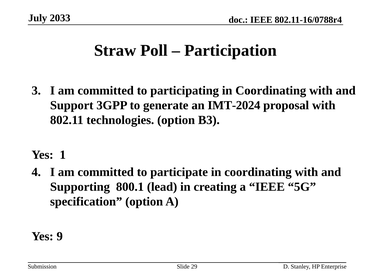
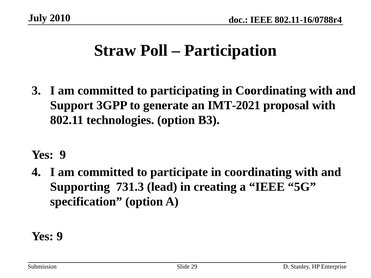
2033: 2033 -> 2010
IMT-2024: IMT-2024 -> IMT-2021
1 at (63, 155): 1 -> 9
800.1: 800.1 -> 731.3
